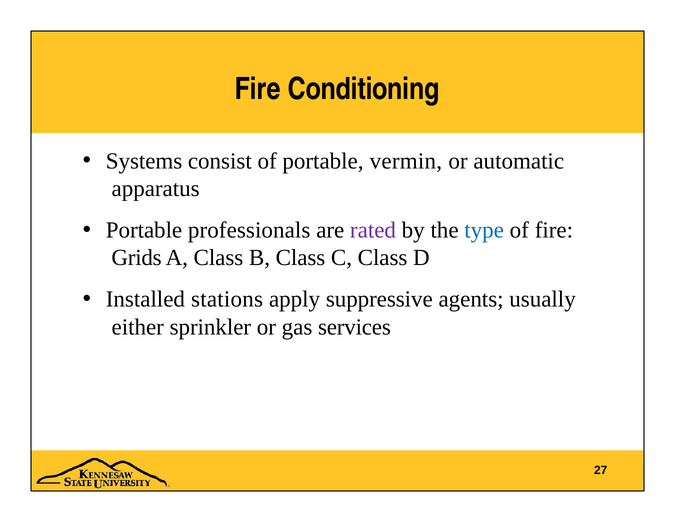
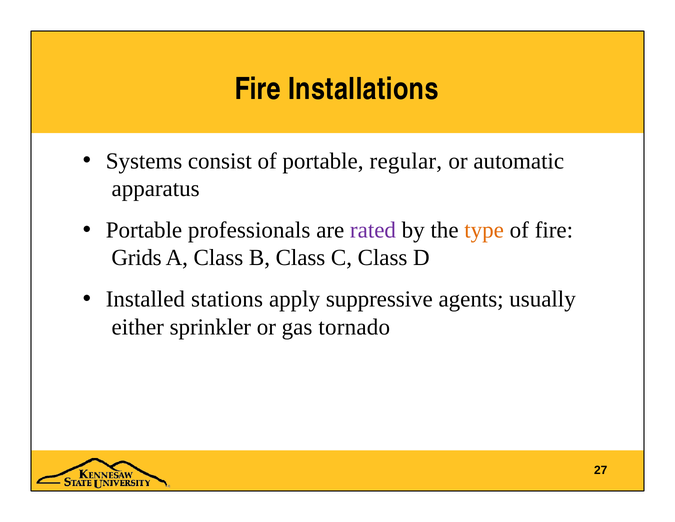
Conditioning: Conditioning -> Installations
vermin: vermin -> regular
type colour: blue -> orange
services: services -> tornado
